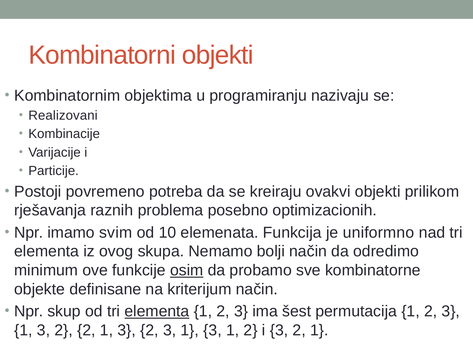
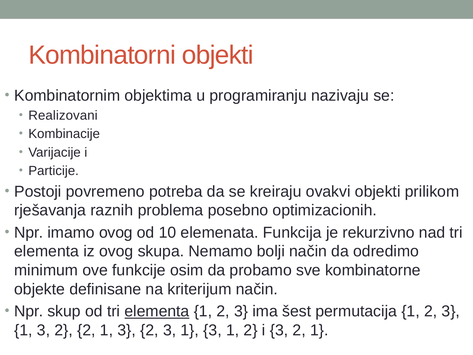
imamo svim: svim -> ovog
uniformno: uniformno -> rekurzivno
osim underline: present -> none
